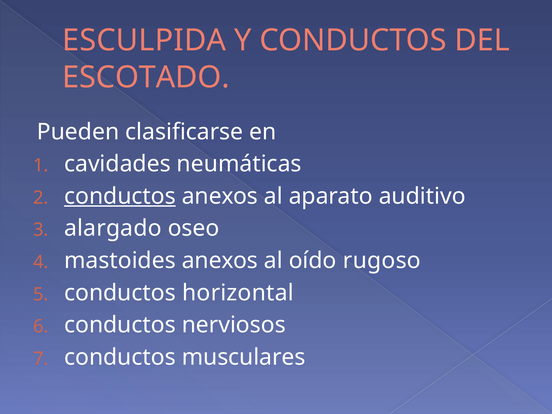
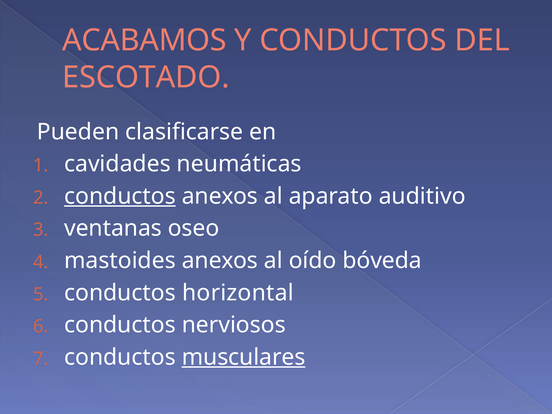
ESCULPIDA: ESCULPIDA -> ACABAMOS
alargado: alargado -> ventanas
rugoso: rugoso -> bóveda
musculares underline: none -> present
